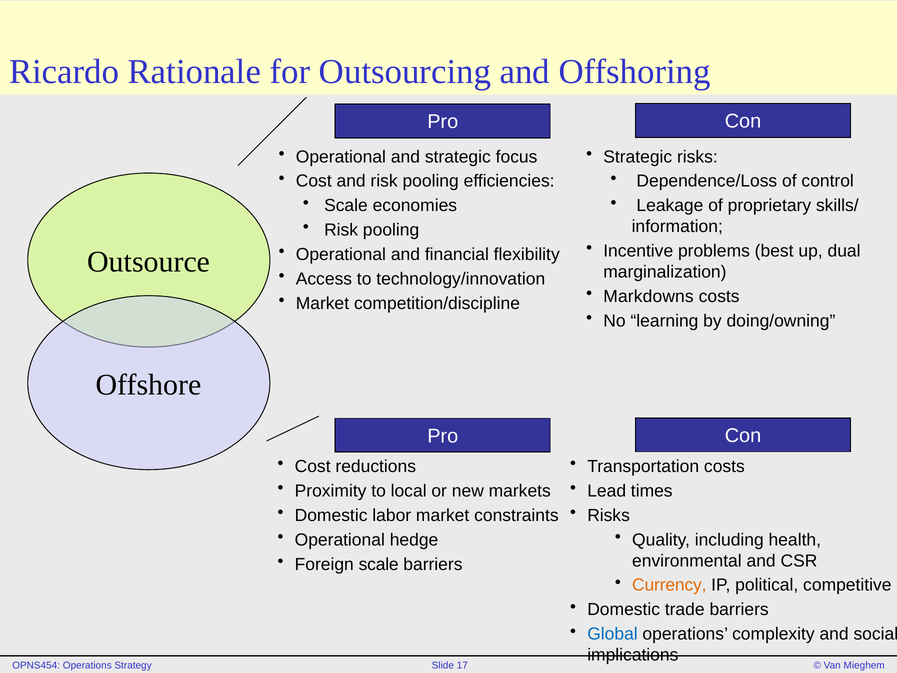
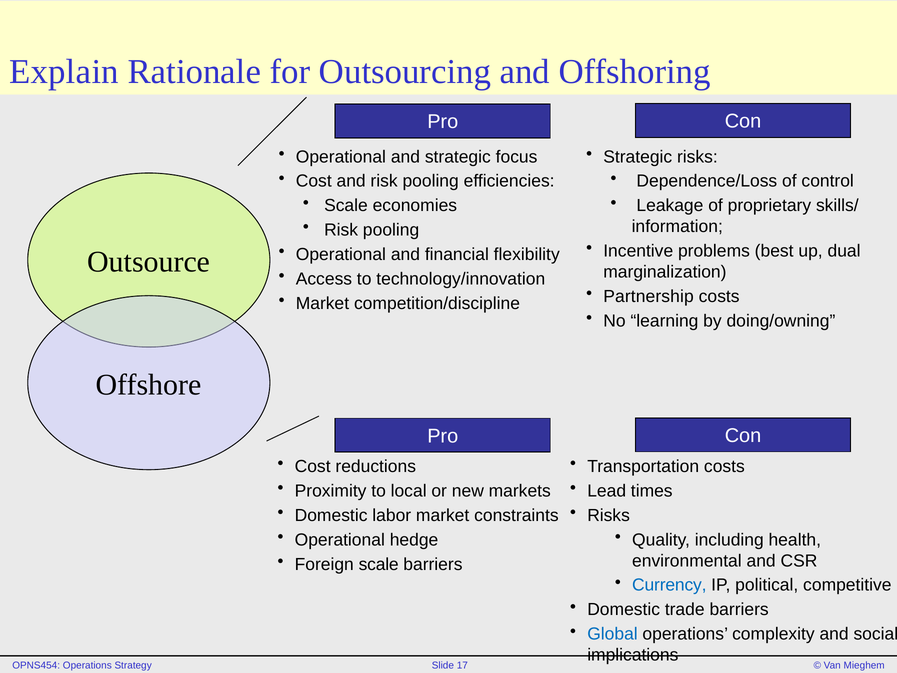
Ricardo: Ricardo -> Explain
Markdowns: Markdowns -> Partnership
Currency colour: orange -> blue
